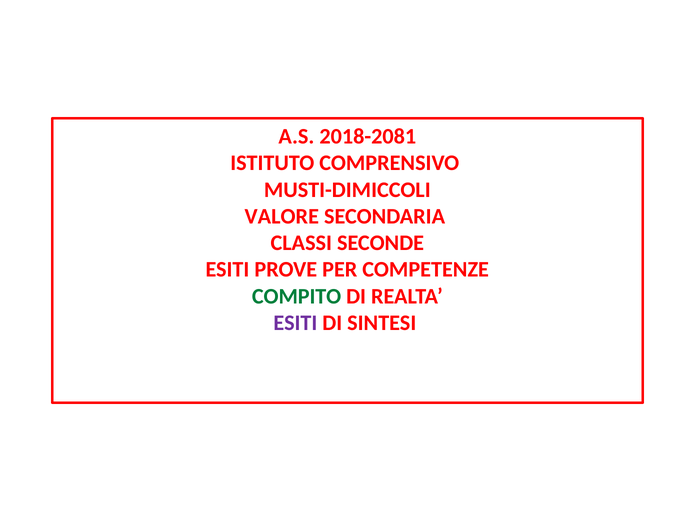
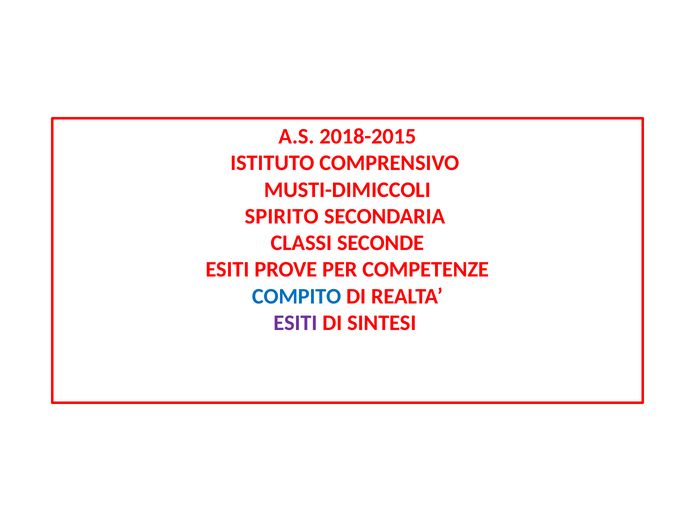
2018-2081: 2018-2081 -> 2018-2015
VALORE: VALORE -> SPIRITO
COMPITO colour: green -> blue
